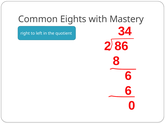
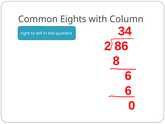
Mastery: Mastery -> Column
